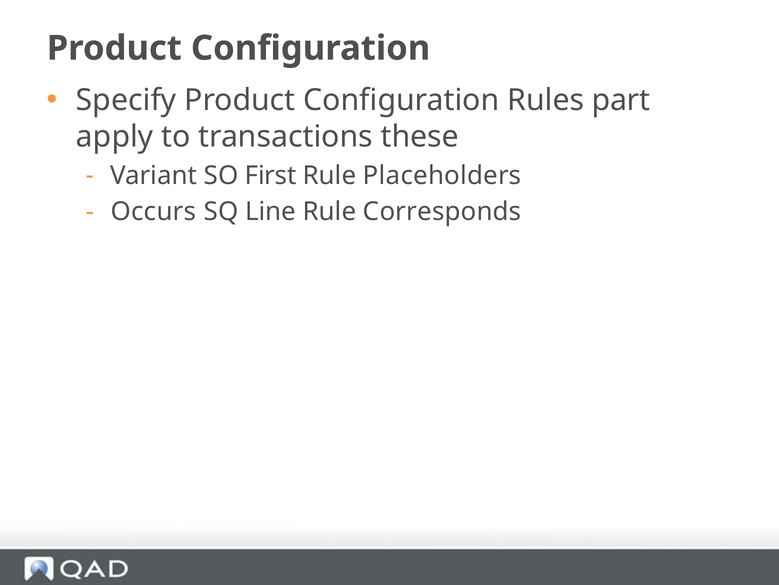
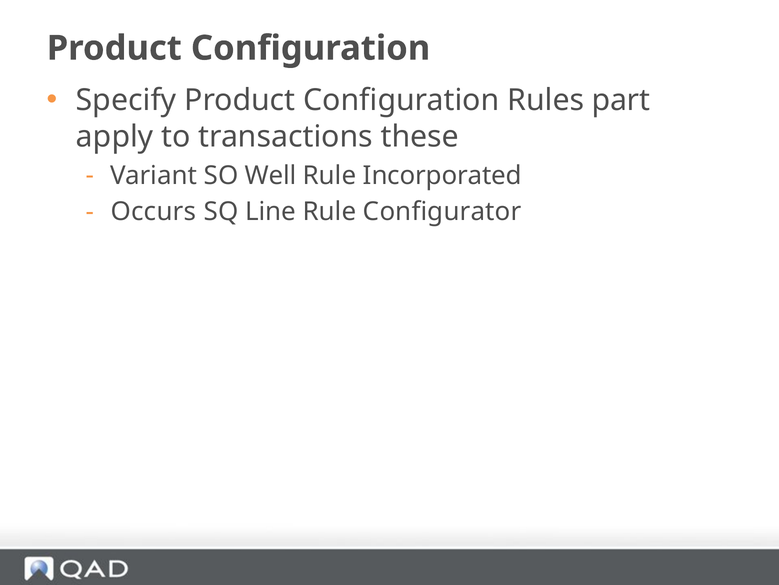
First: First -> Well
Placeholders: Placeholders -> Incorporated
Corresponds: Corresponds -> Configurator
